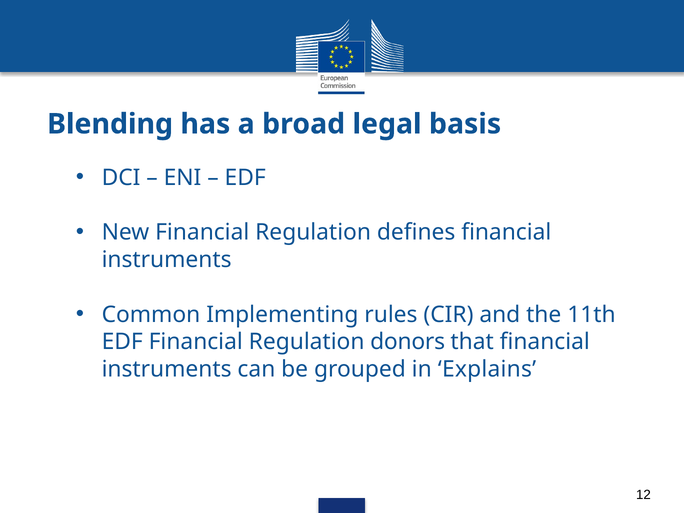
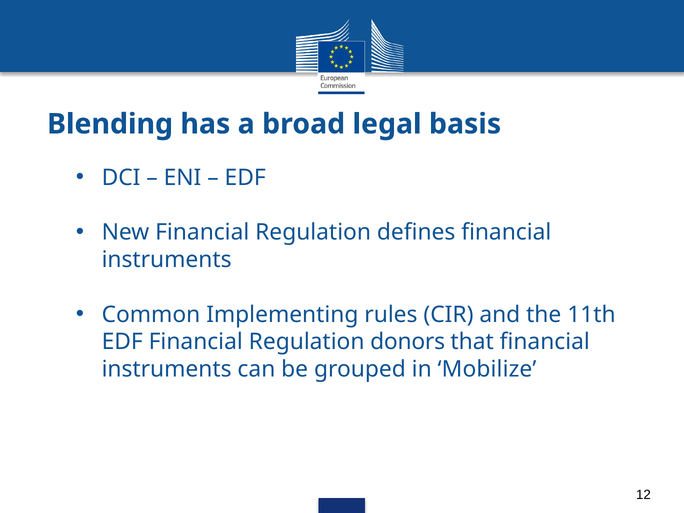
Explains: Explains -> Mobilize
